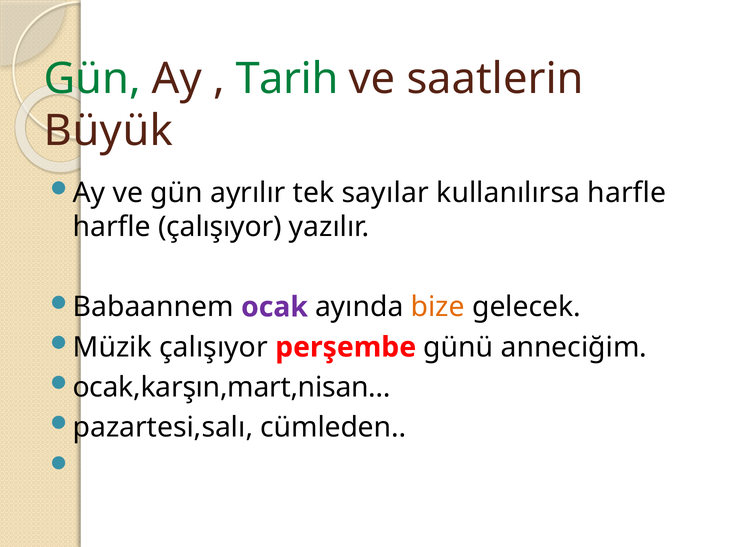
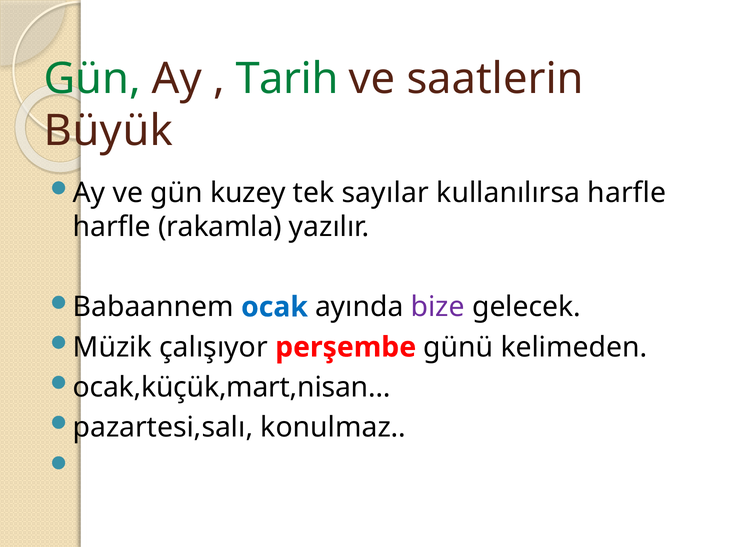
ayrılır: ayrılır -> kuzey
harfle çalışıyor: çalışıyor -> rakamla
ocak colour: purple -> blue
bize colour: orange -> purple
anneciğim: anneciğim -> kelimeden
ocak,karşın,mart,nisan…: ocak,karşın,mart,nisan… -> ocak,küçük,mart,nisan…
cümleden: cümleden -> konulmaz
